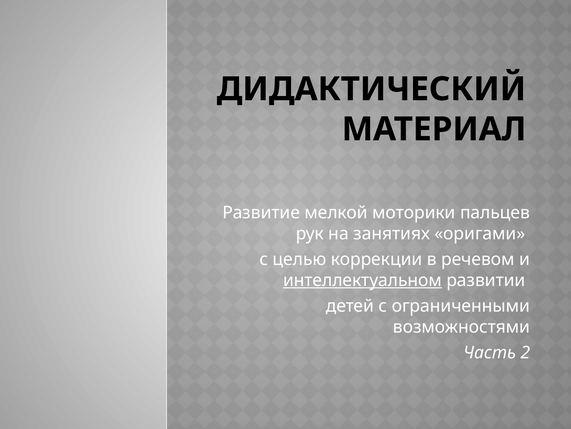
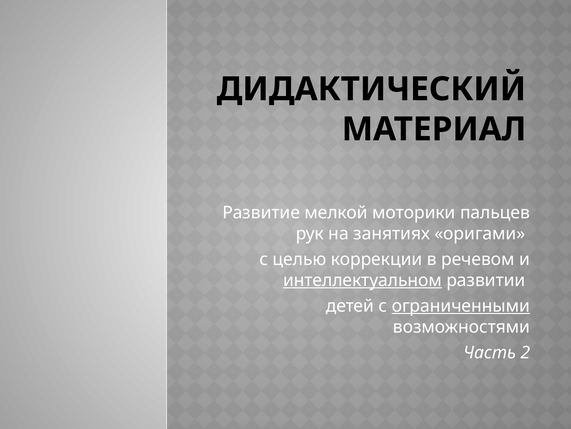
ограниченными underline: none -> present
